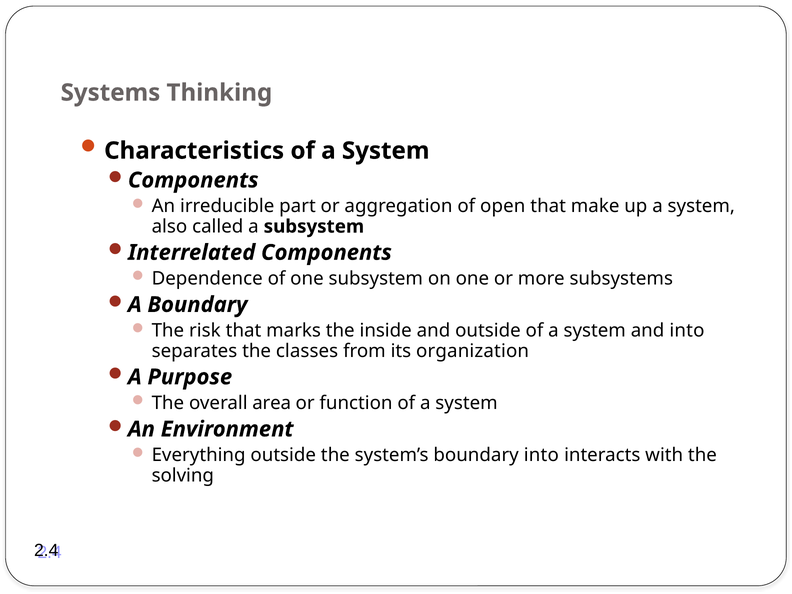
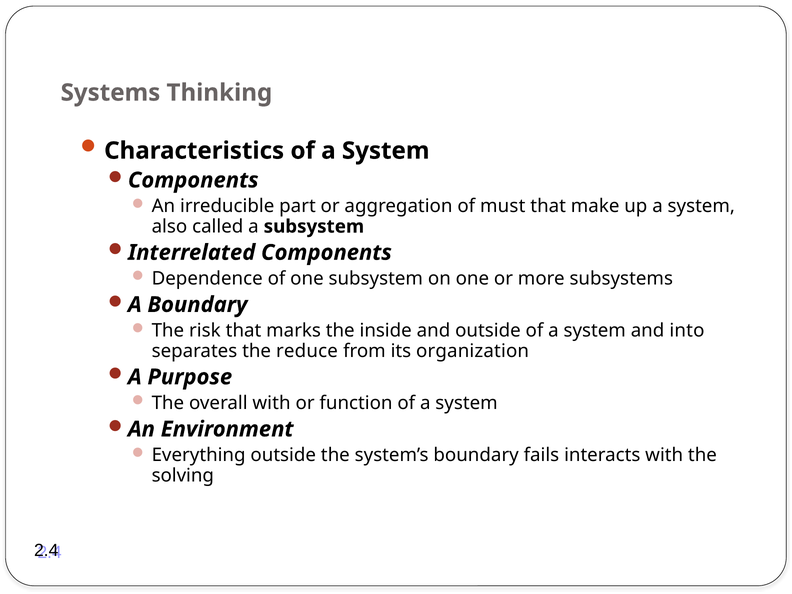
open: open -> must
classes: classes -> reduce
overall area: area -> with
boundary into: into -> fails
